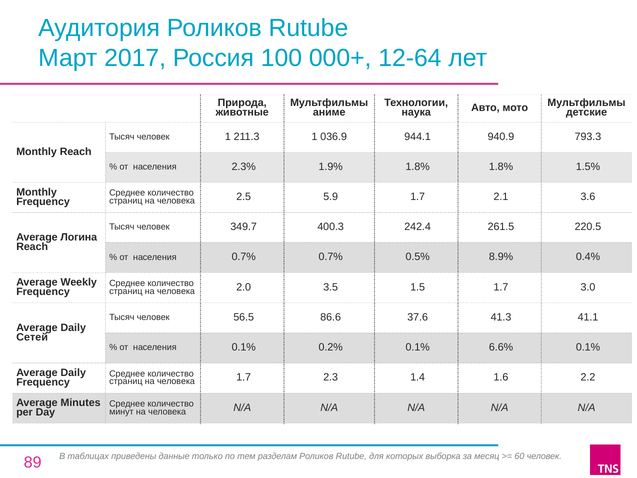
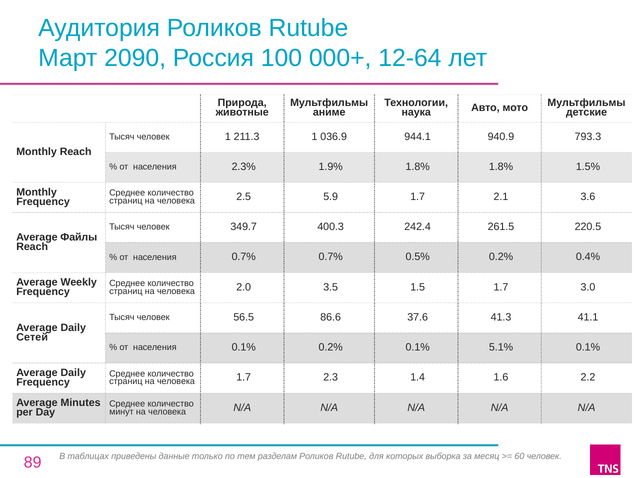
2017: 2017 -> 2090
Логина: Логина -> Файлы
0.5% 8.9%: 8.9% -> 0.2%
6.6%: 6.6% -> 5.1%
